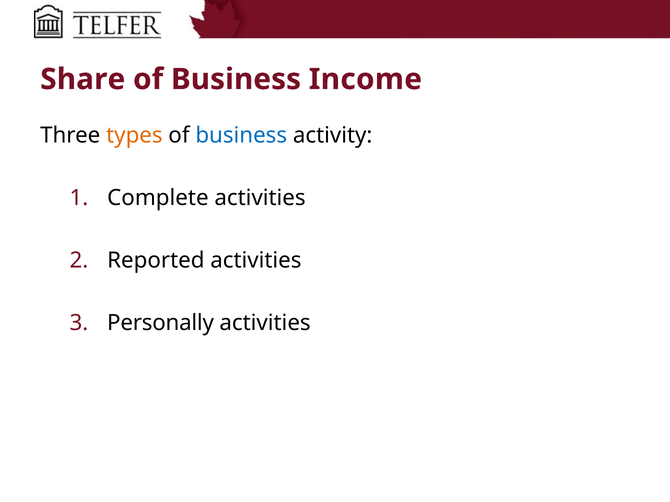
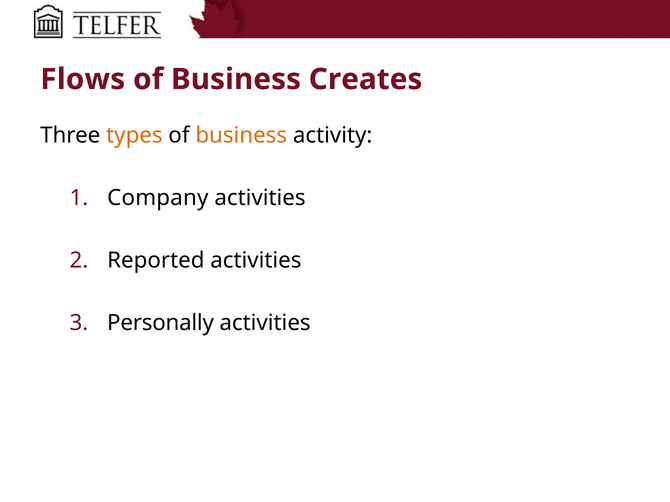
Share: Share -> Flows
Income: Income -> Creates
business at (241, 136) colour: blue -> orange
Complete: Complete -> Company
